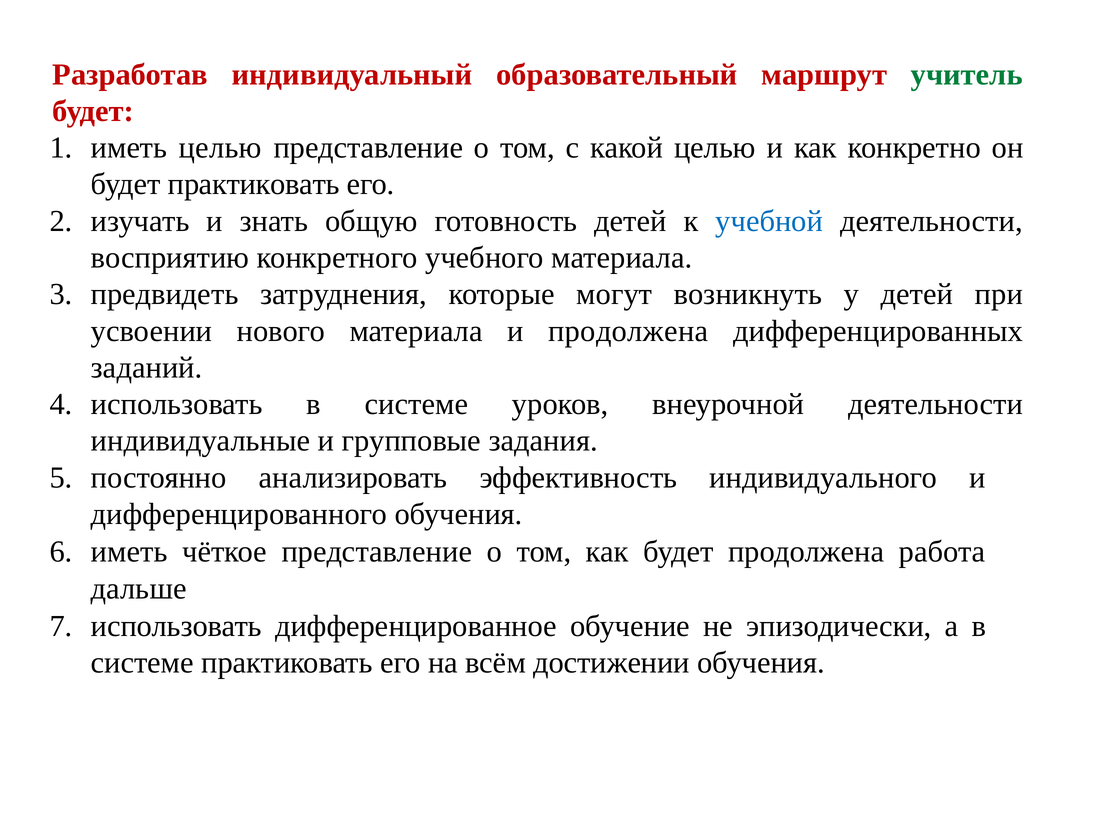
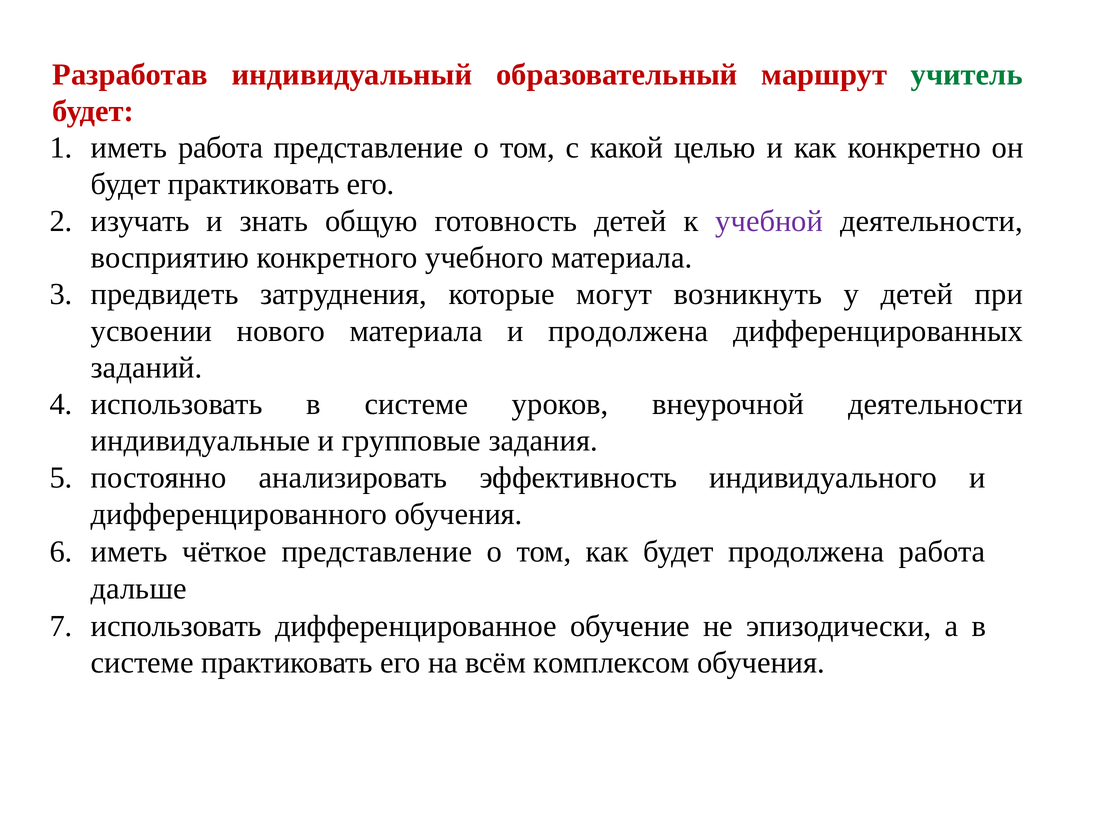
иметь целью: целью -> работа
учебной colour: blue -> purple
достижении: достижении -> комплексом
